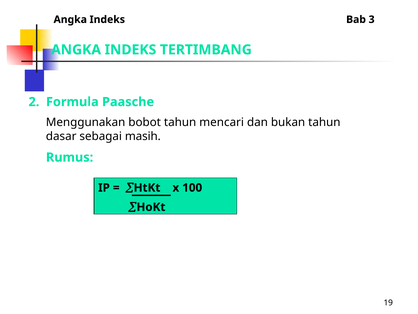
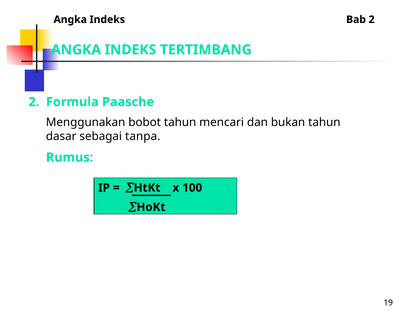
Bab 3: 3 -> 2
masih: masih -> tanpa
